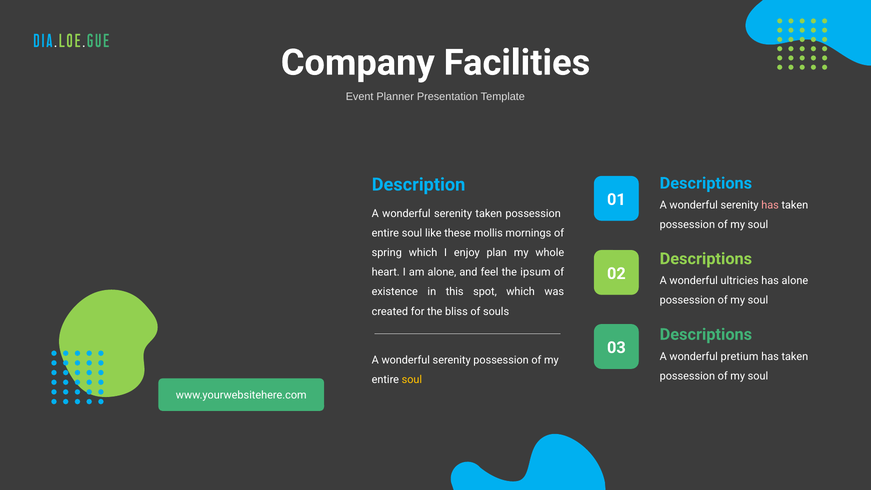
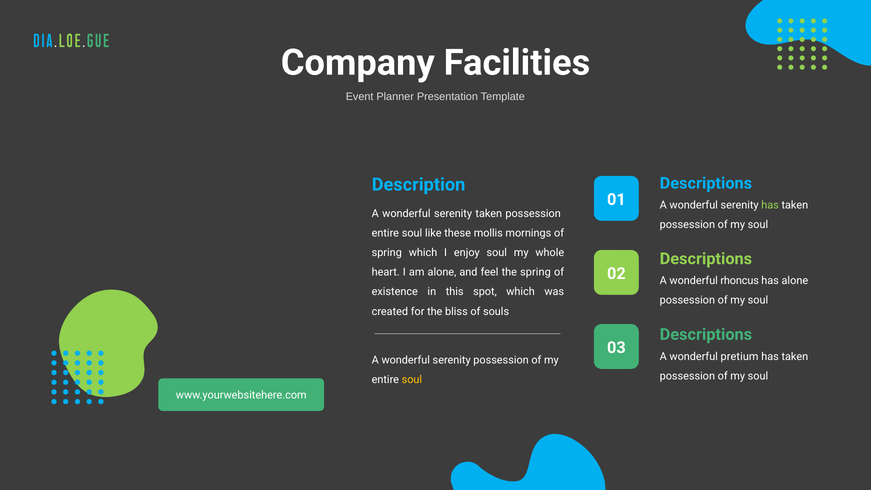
has at (770, 205) colour: pink -> light green
enjoy plan: plan -> soul
the ipsum: ipsum -> spring
ultricies: ultricies -> rhoncus
